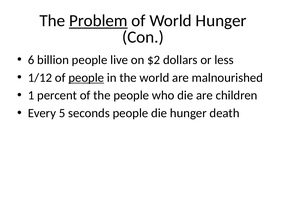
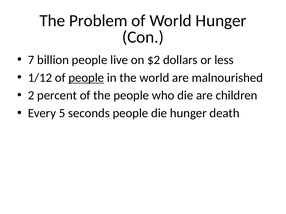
Problem underline: present -> none
6: 6 -> 7
1: 1 -> 2
